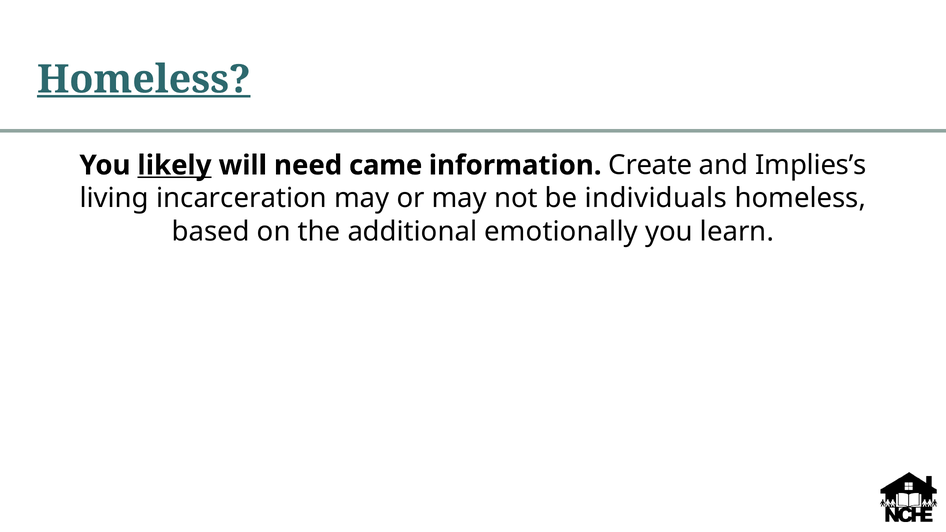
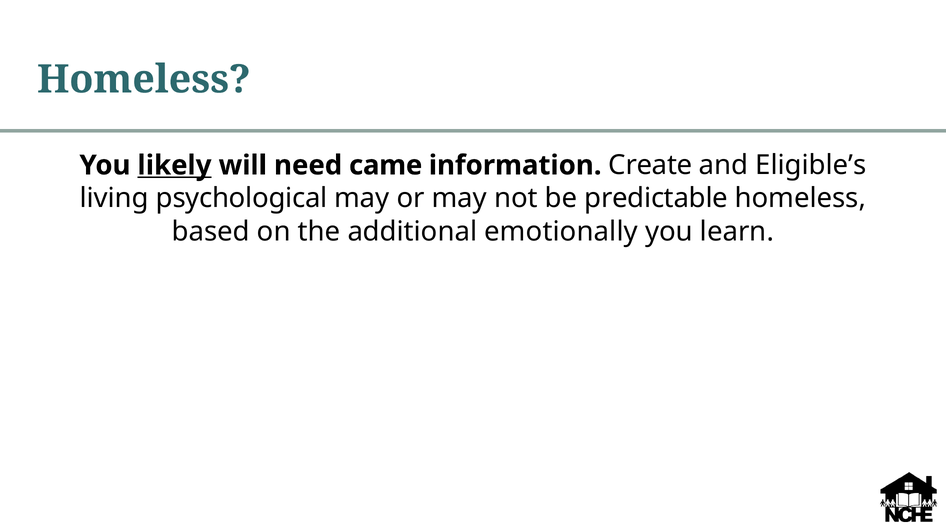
Homeless at (144, 79) underline: present -> none
Implies’s: Implies’s -> Eligible’s
incarceration: incarceration -> psychological
individuals: individuals -> predictable
